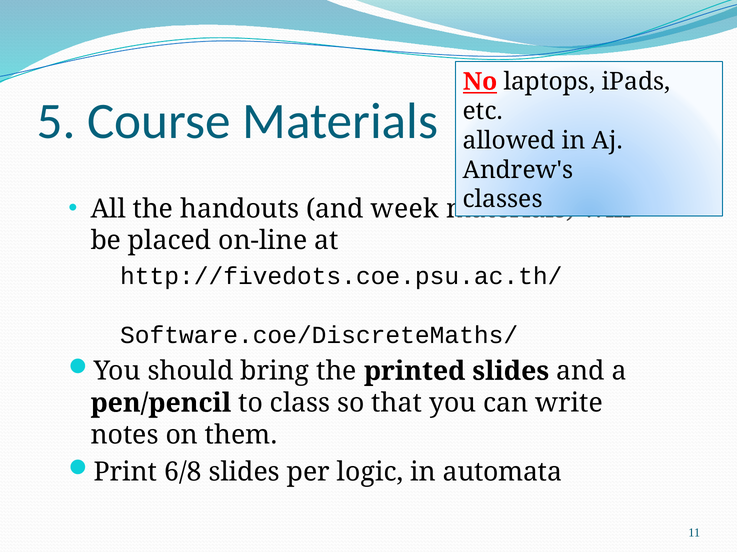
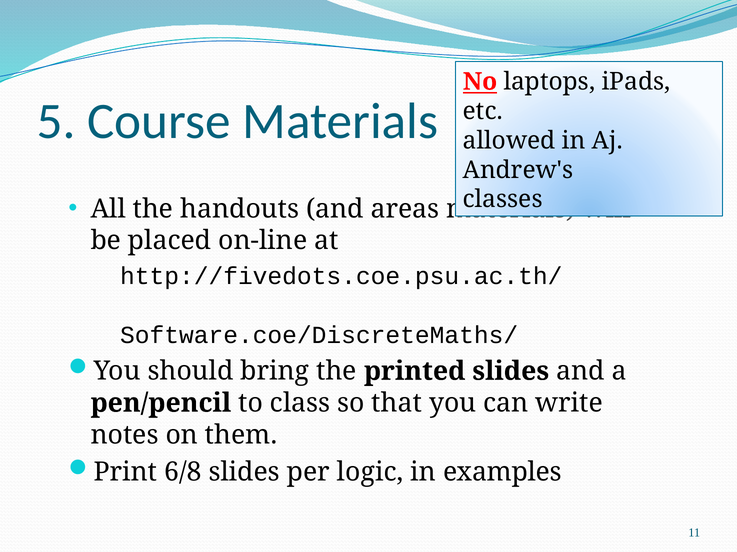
week: week -> areas
automata: automata -> examples
